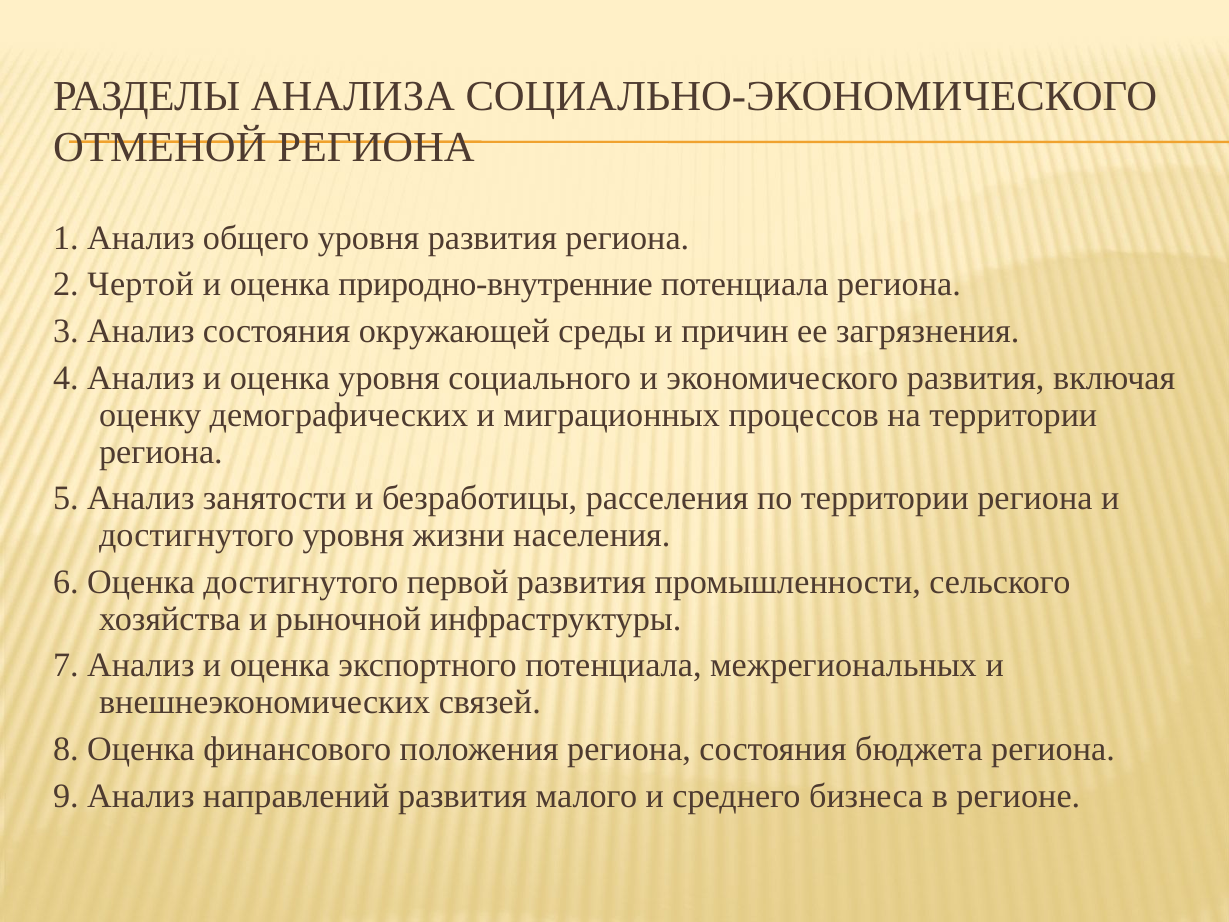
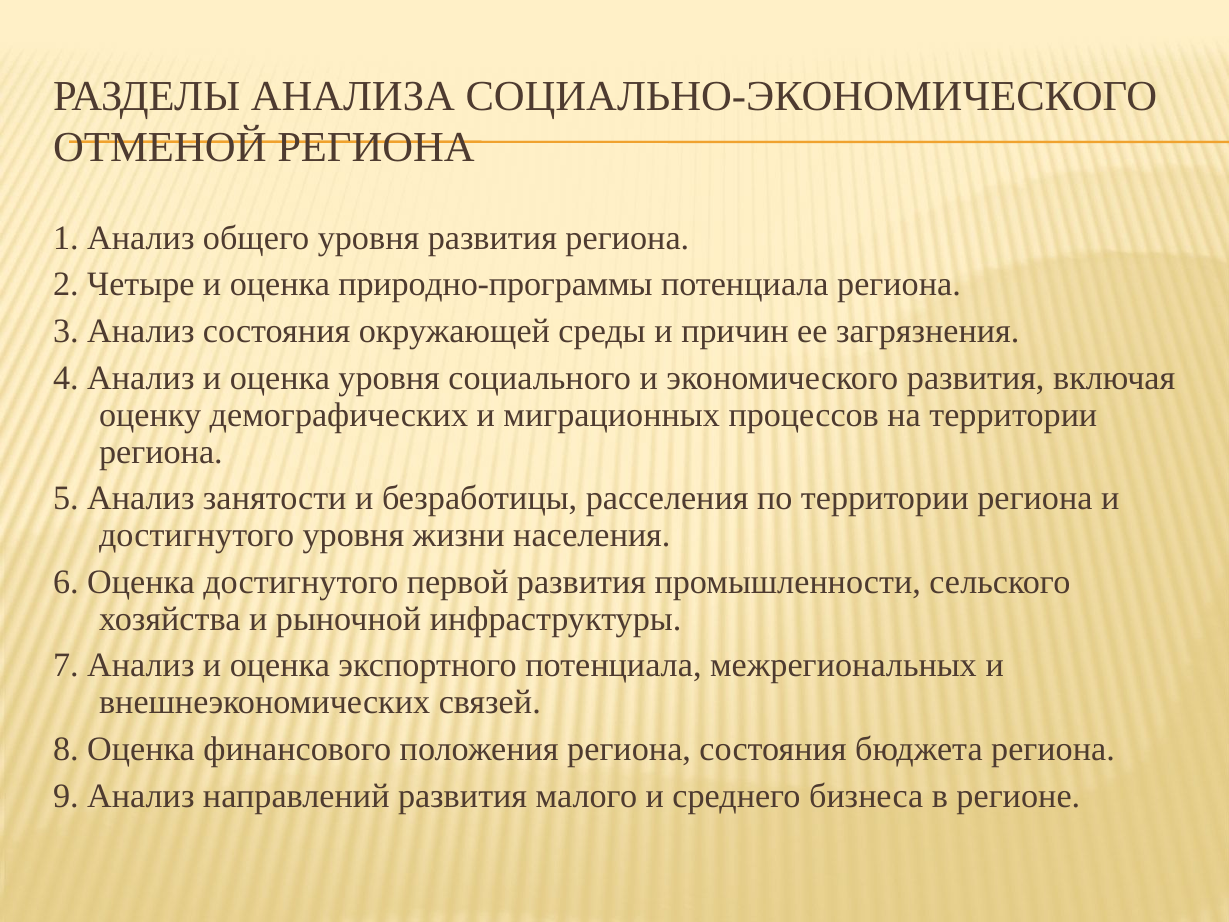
Чертой: Чертой -> Четыре
природно-внутренние: природно-внутренние -> природно-программы
